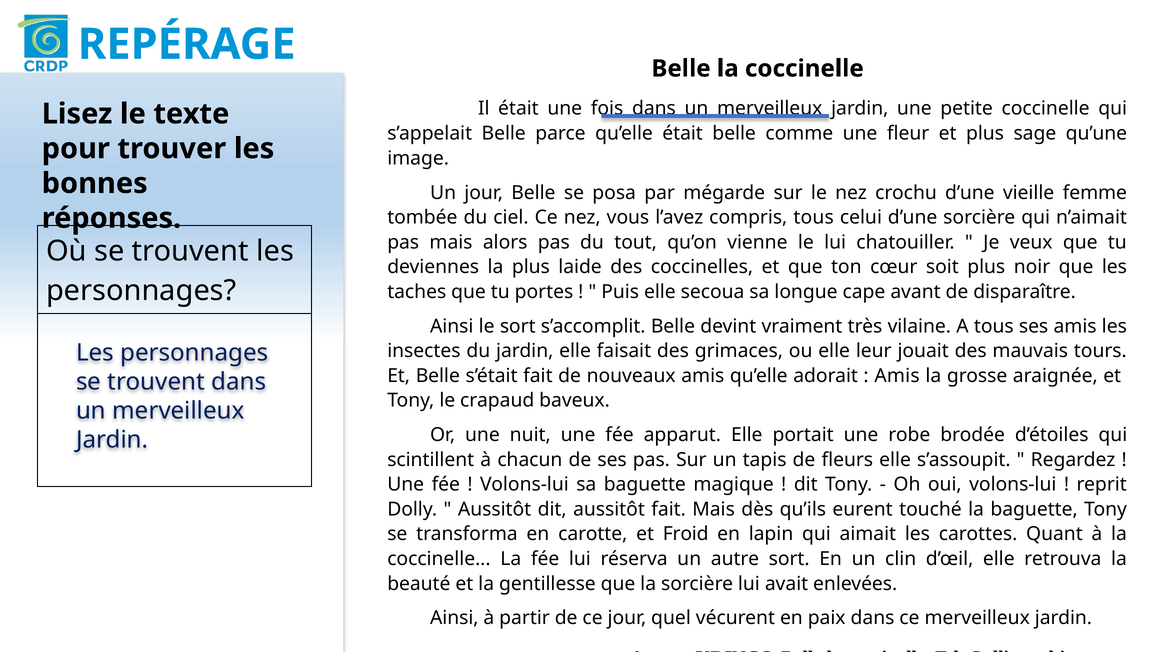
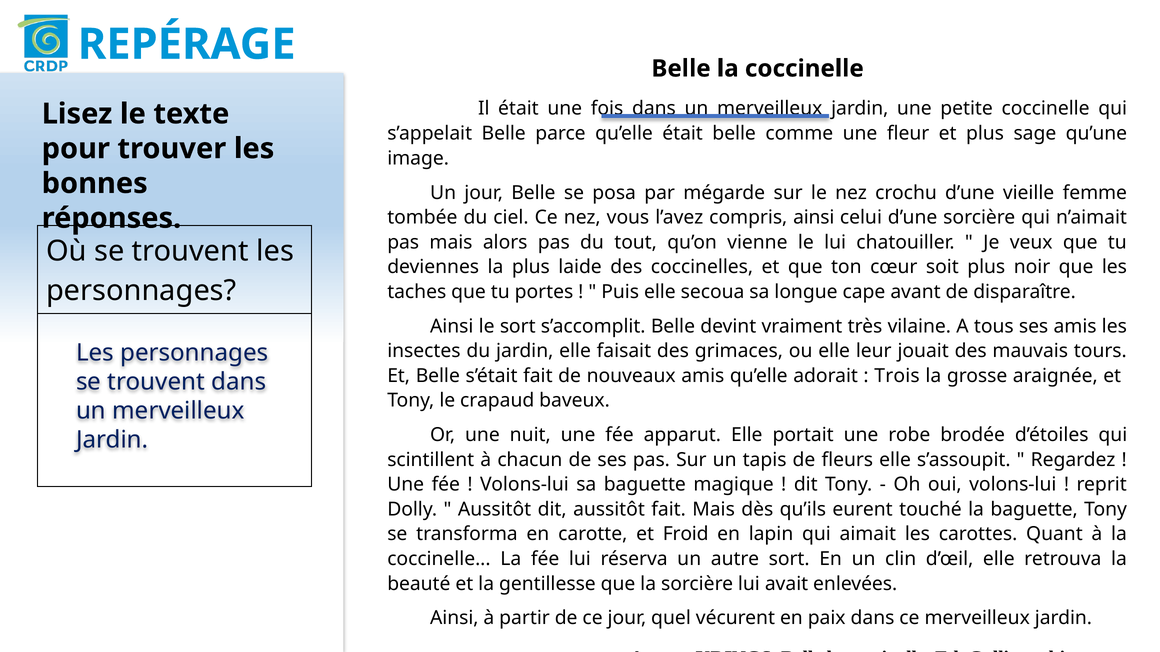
compris tous: tous -> ainsi
Amis at (897, 376): Amis -> Trois
